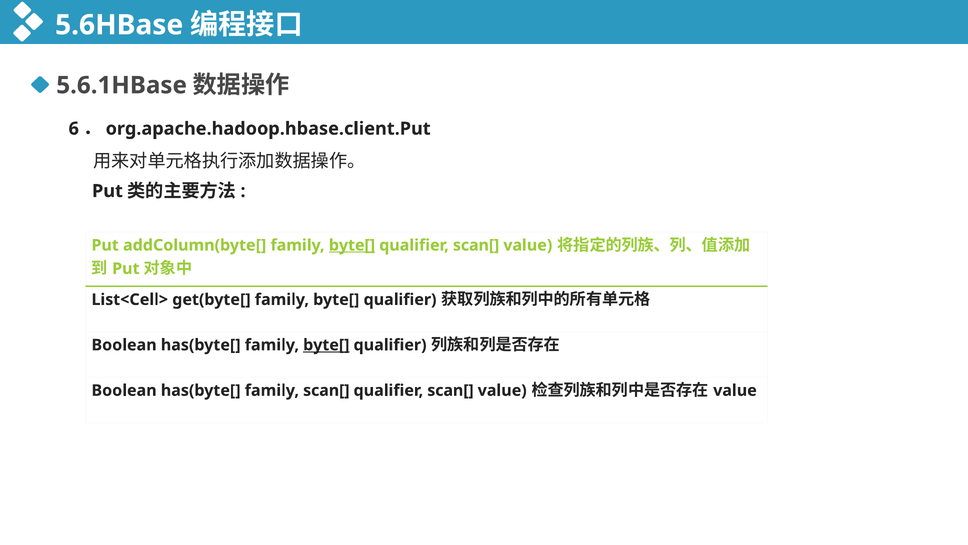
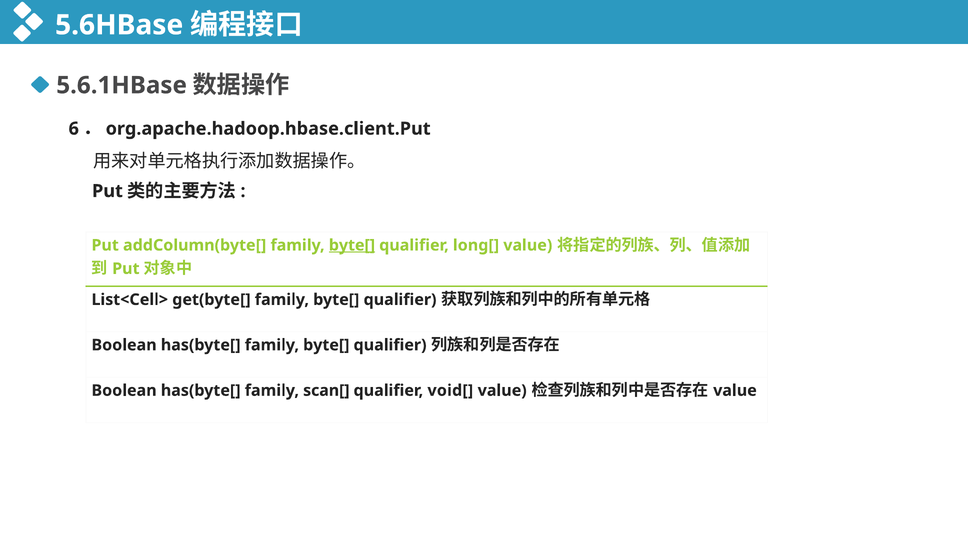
scan[ at (476, 245): scan[ -> long[
byte[ at (326, 345) underline: present -> none
scan[ at (451, 390): scan[ -> void[
